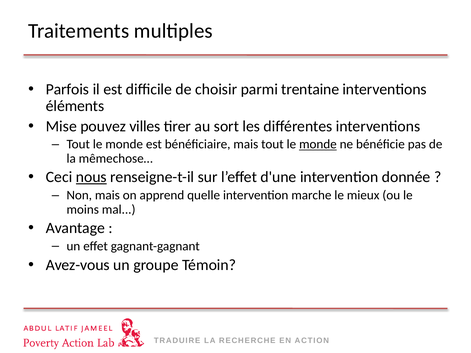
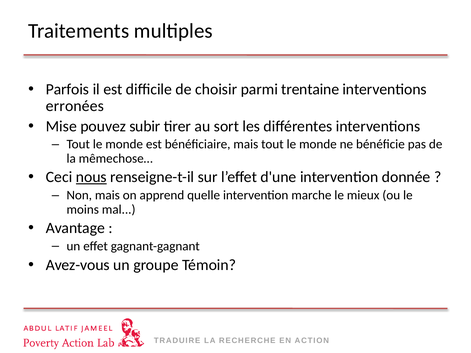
éléments: éléments -> erronées
villes: villes -> subir
monde at (318, 144) underline: present -> none
